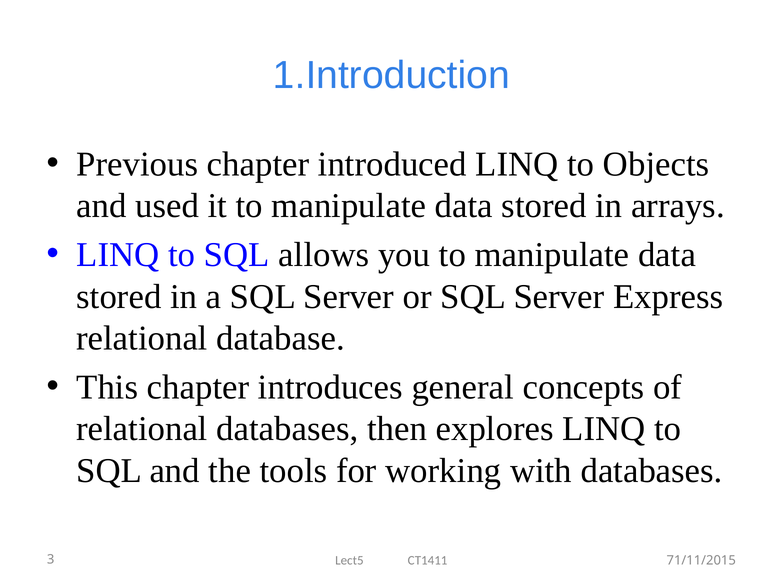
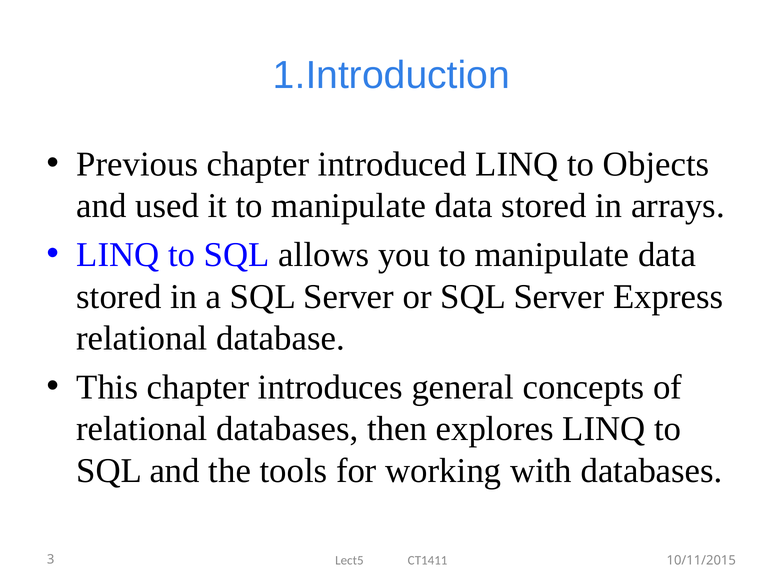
71/11/2015: 71/11/2015 -> 10/11/2015
